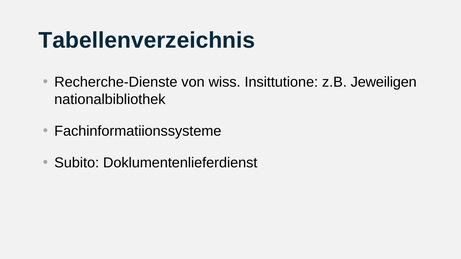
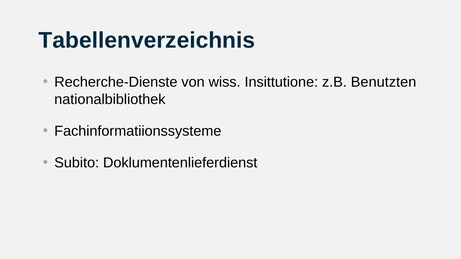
Jeweiligen: Jeweiligen -> Benutzten
